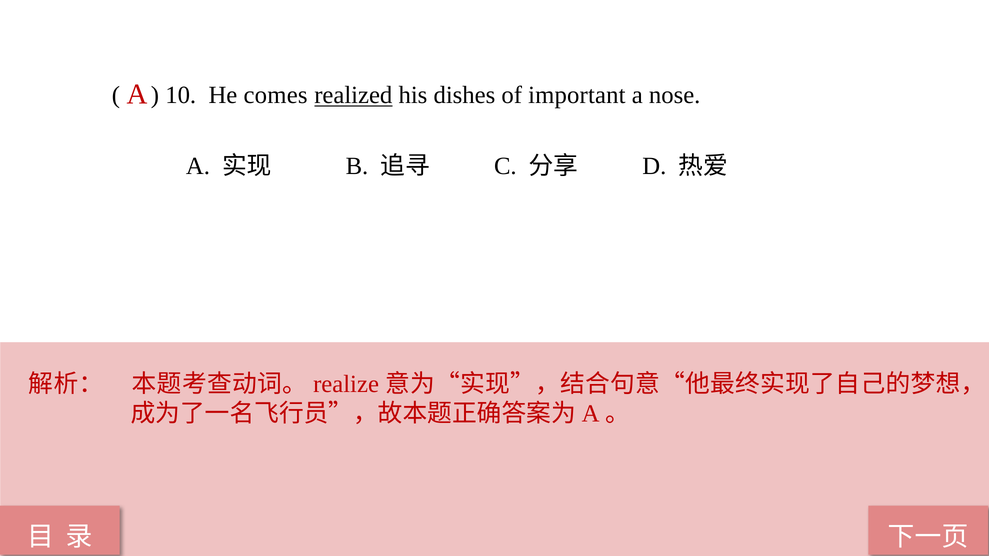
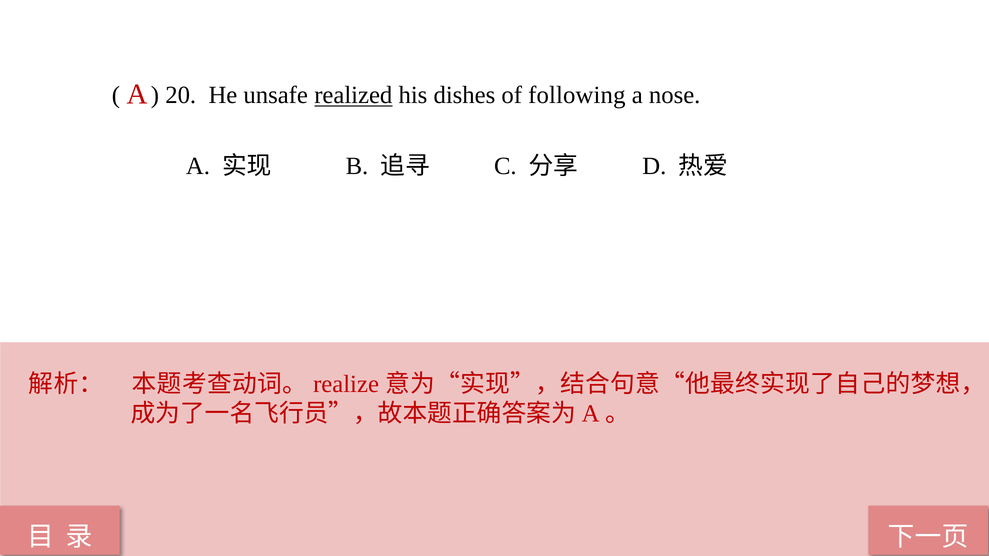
10: 10 -> 20
comes: comes -> unsafe
important: important -> following
